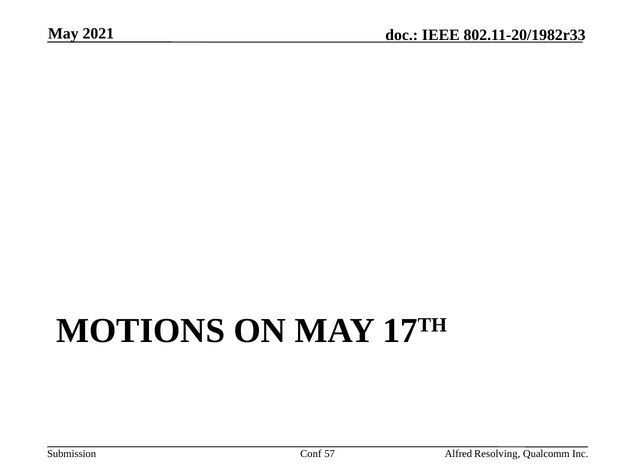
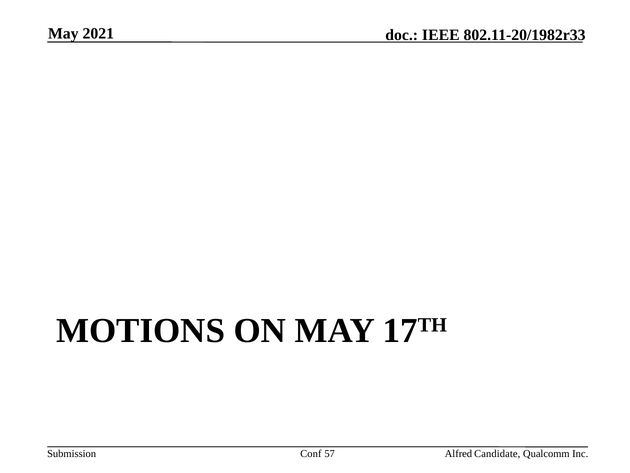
Resolving: Resolving -> Candidate
